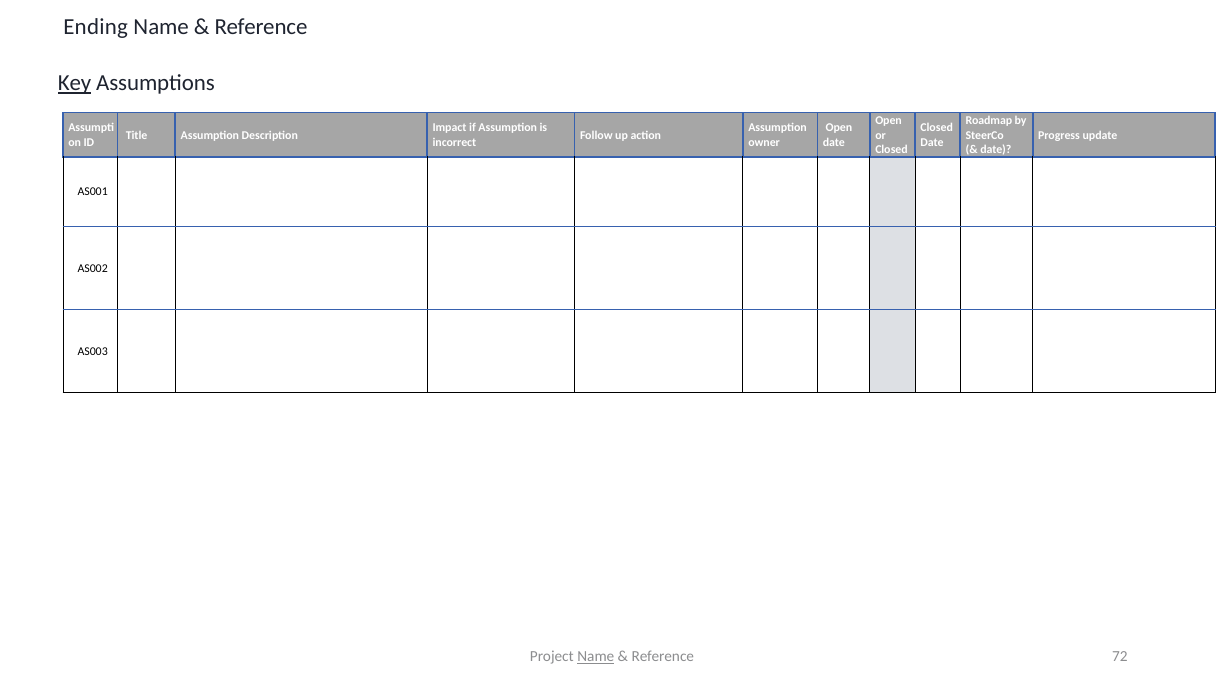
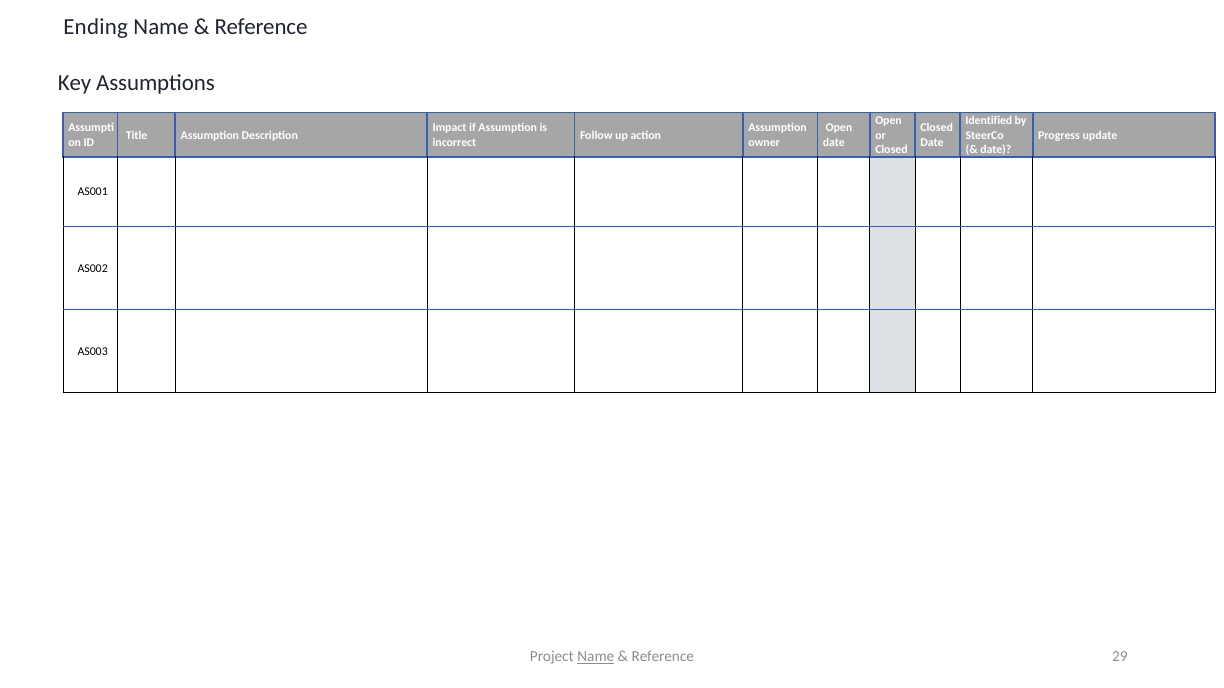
Key underline: present -> none
Roadmap: Roadmap -> Identified
72: 72 -> 29
